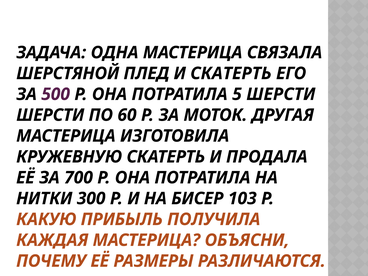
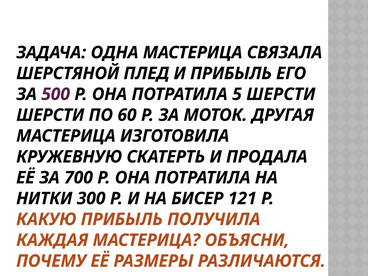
И СКАТЕРТЬ: СКАТЕРТЬ -> ПРИБЫЛЬ
103: 103 -> 121
